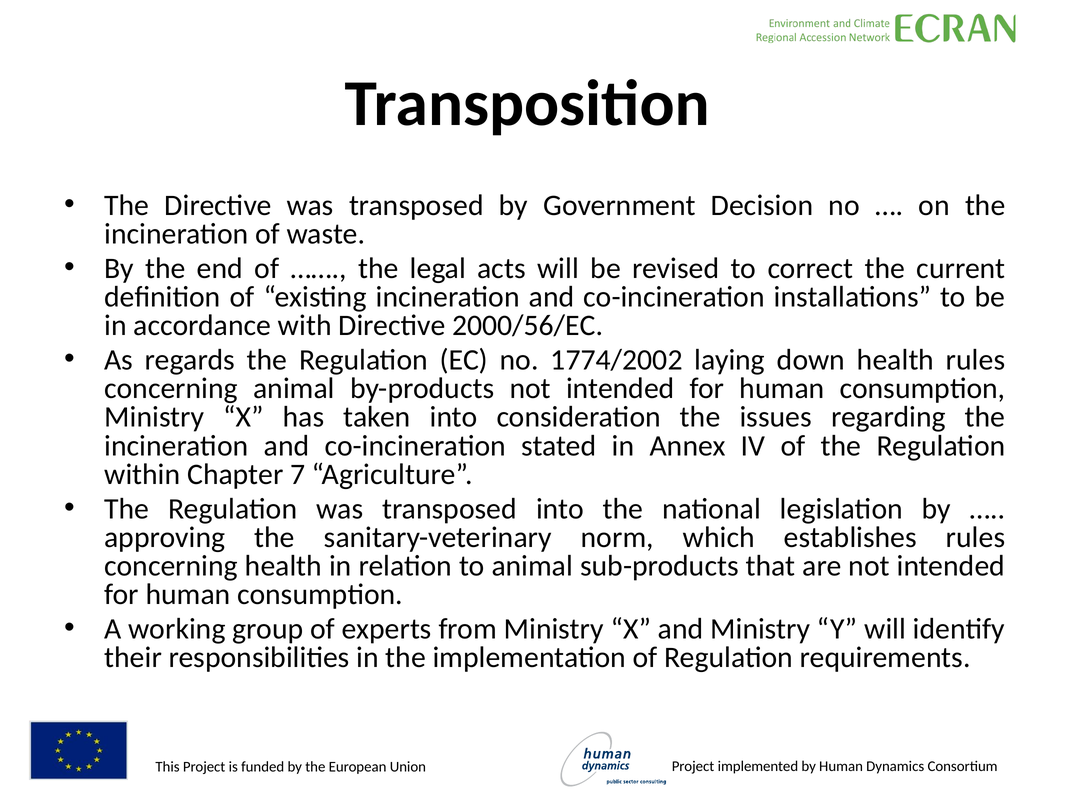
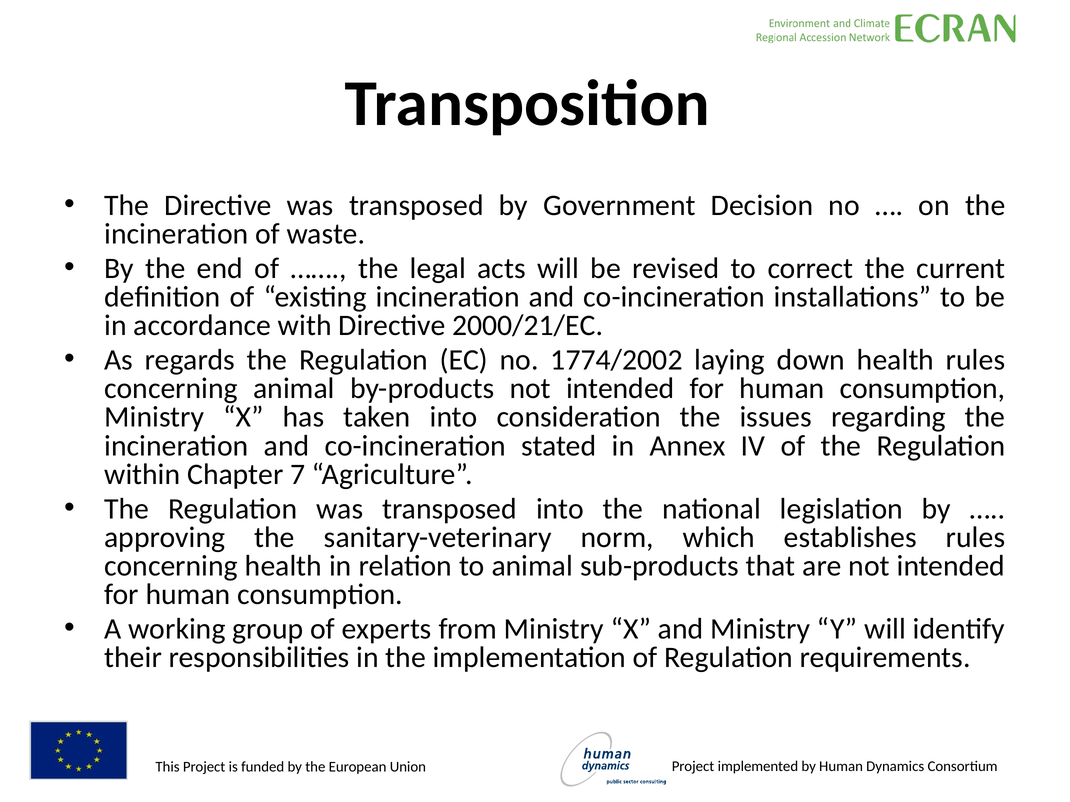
2000/56/EC: 2000/56/EC -> 2000/21/EC
